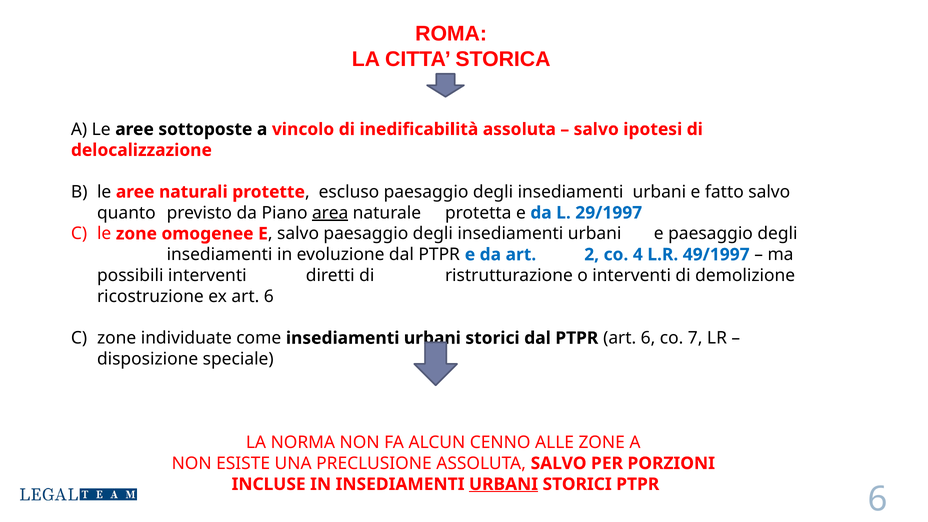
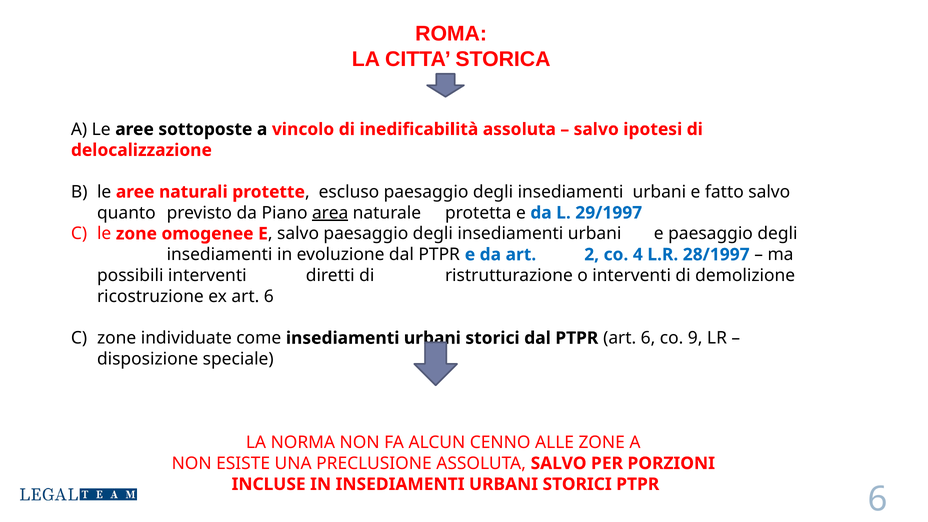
49/1997: 49/1997 -> 28/1997
7: 7 -> 9
URBANI at (503, 484) underline: present -> none
